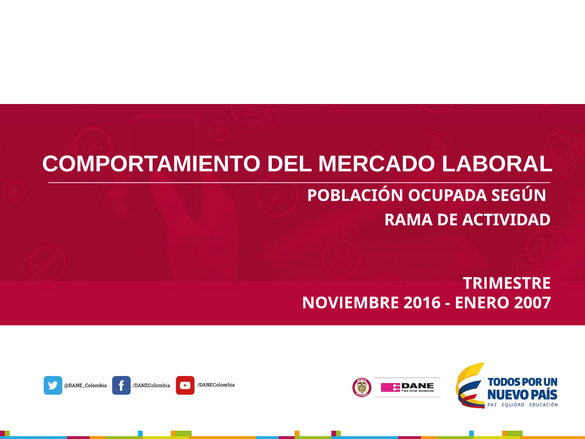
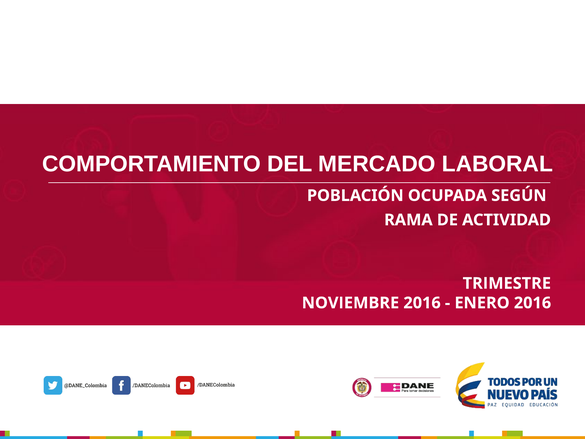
ENERO 2007: 2007 -> 2016
